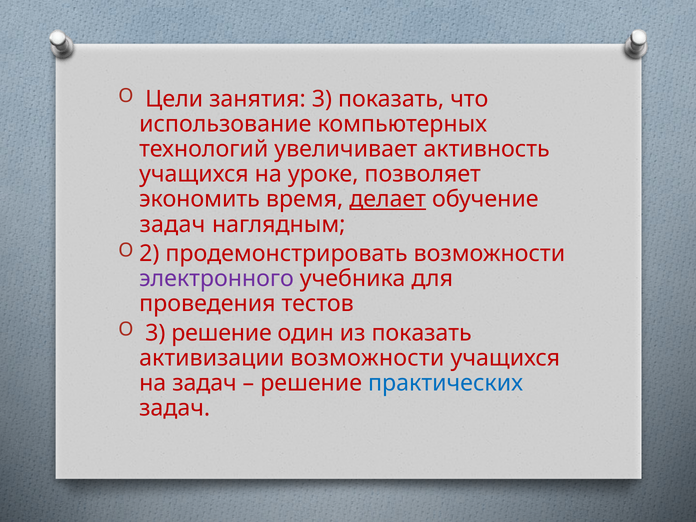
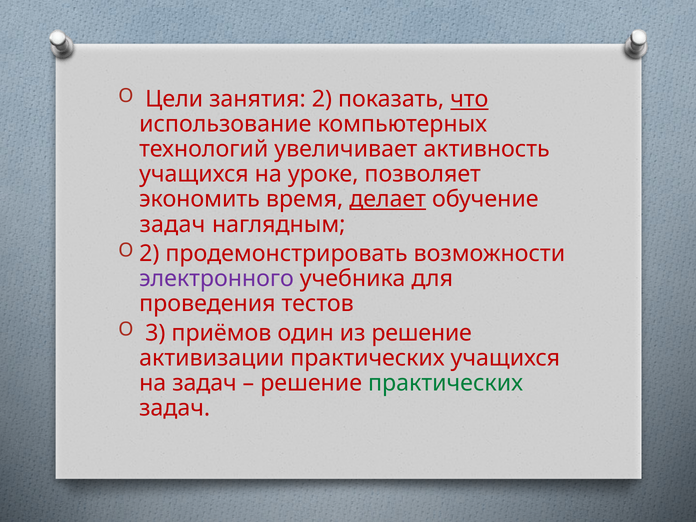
занятия 3: 3 -> 2
что underline: none -> present
3 решение: решение -> приёмов
из показать: показать -> решение
активизации возможности: возможности -> практических
практических at (446, 383) colour: blue -> green
